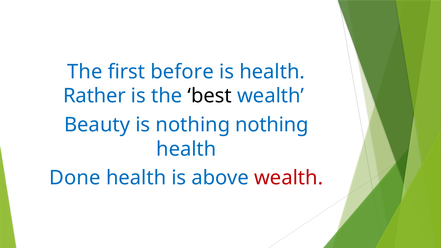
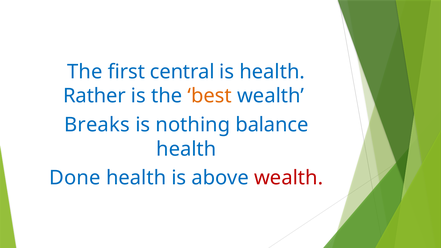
before: before -> central
best colour: black -> orange
Beauty: Beauty -> Breaks
nothing nothing: nothing -> balance
